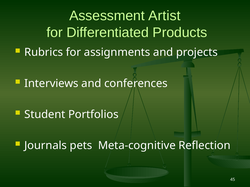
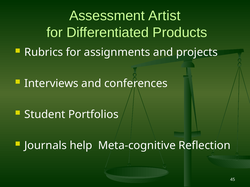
pets: pets -> help
